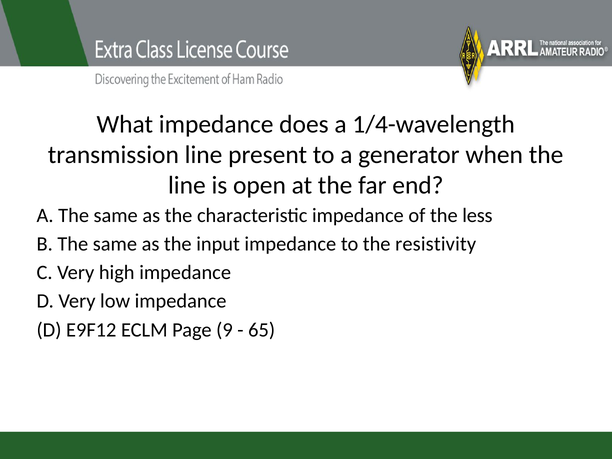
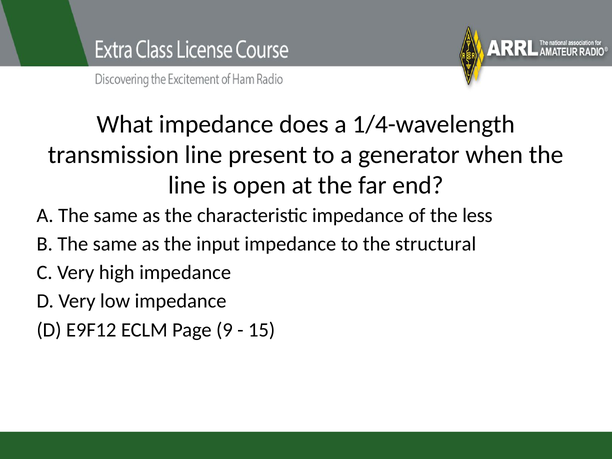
resistivity: resistivity -> structural
65: 65 -> 15
